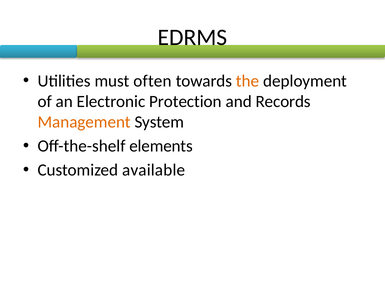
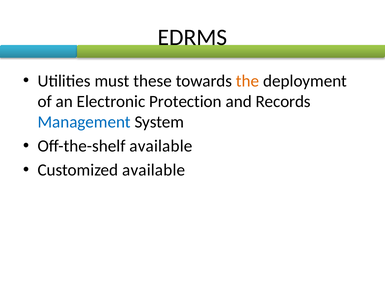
often: often -> these
Management colour: orange -> blue
Off-the-shelf elements: elements -> available
